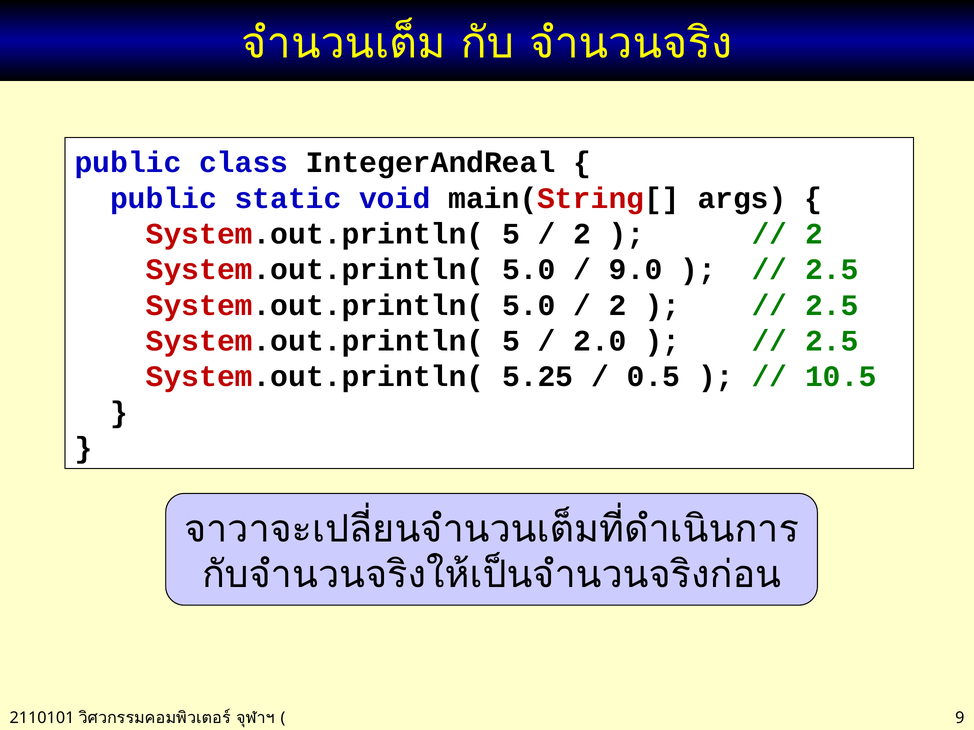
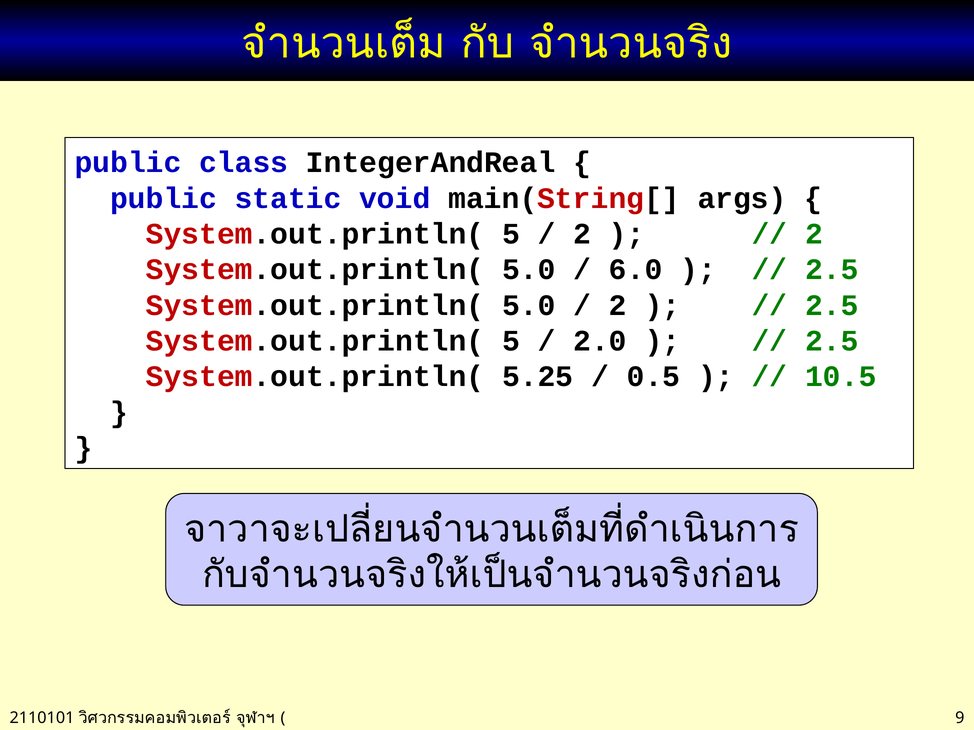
9.0: 9.0 -> 6.0
